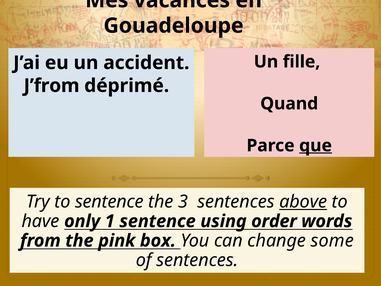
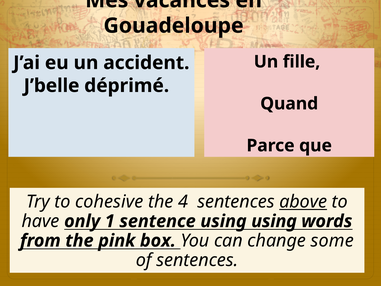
J’from: J’from -> J’belle
que underline: present -> none
to sentence: sentence -> cohesive
3: 3 -> 4
using order: order -> using
